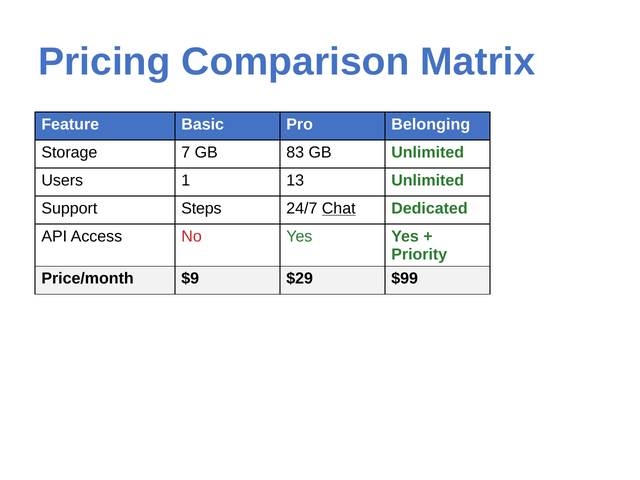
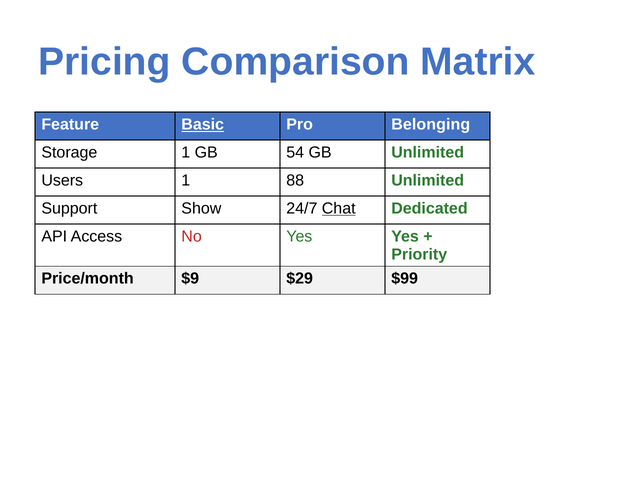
Basic underline: none -> present
Storage 7: 7 -> 1
83: 83 -> 54
13: 13 -> 88
Steps: Steps -> Show
